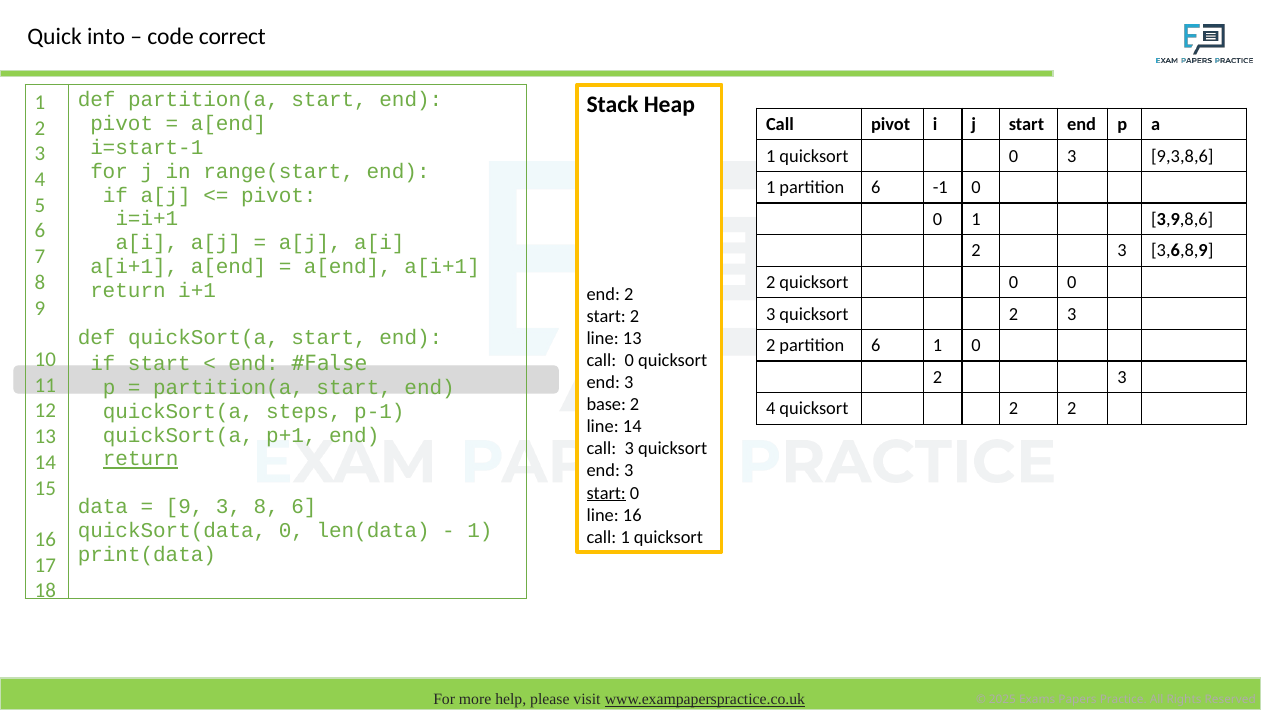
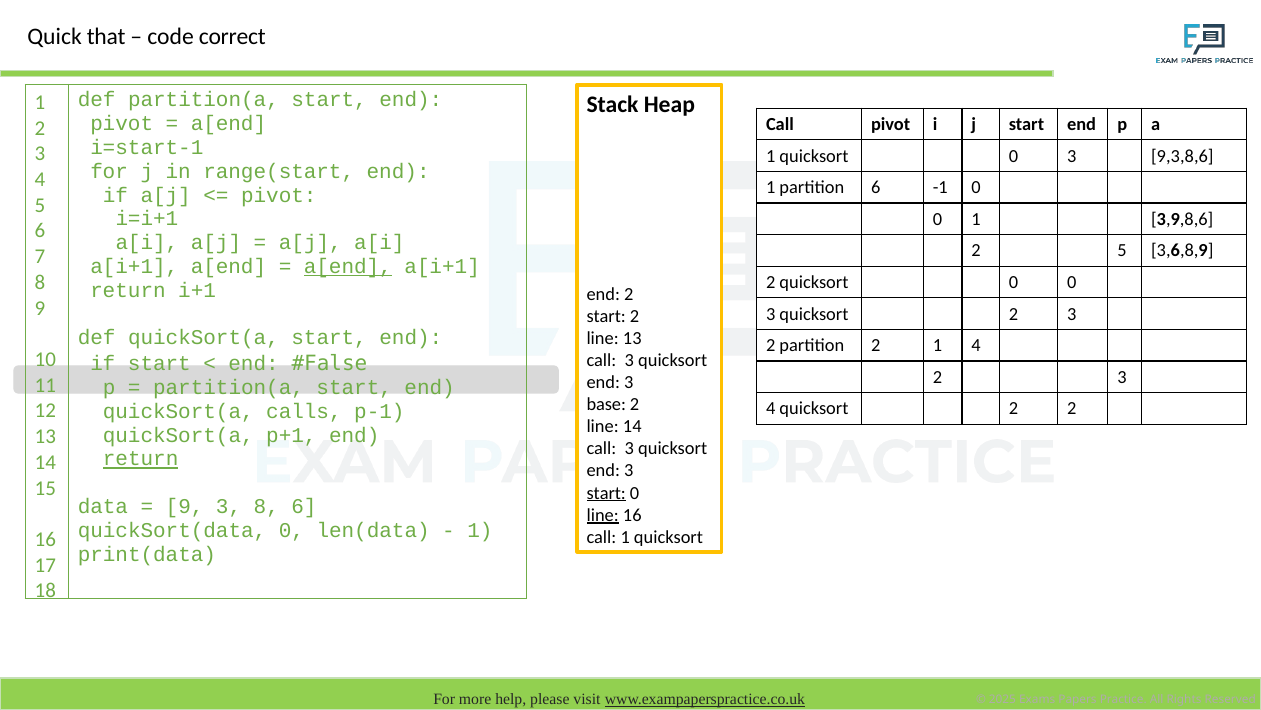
into: into -> that
3 at (1122, 251): 3 -> 5
a[end at (348, 266) underline: none -> present
2 partition 6: 6 -> 2
1 0: 0 -> 4
0 at (629, 360): 0 -> 3
steps: steps -> calls
line at (603, 515) underline: none -> present
